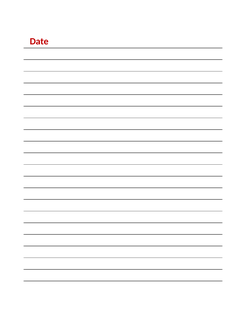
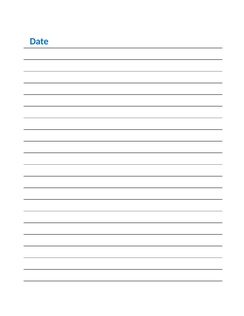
Date colour: red -> blue
